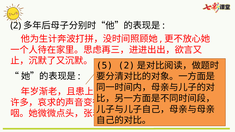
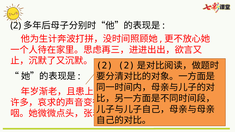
5 at (105, 66): 5 -> 2
